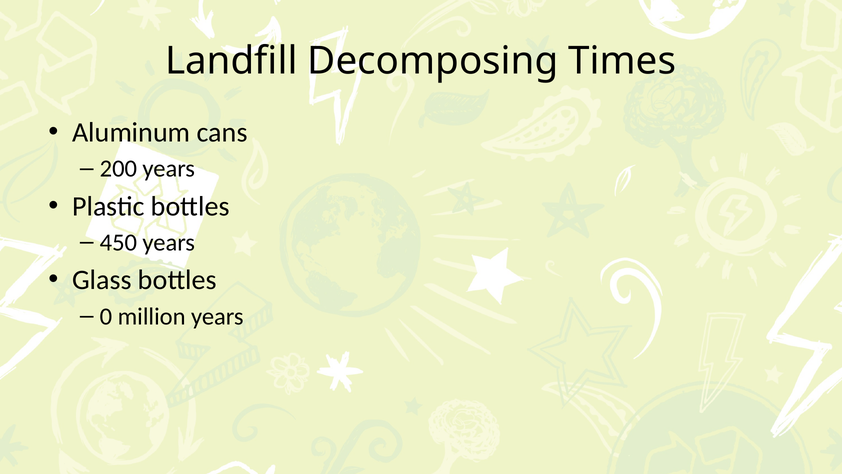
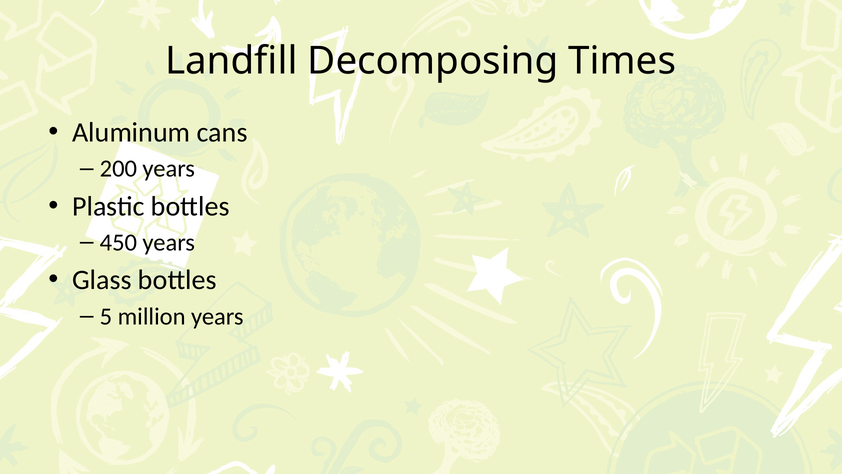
0: 0 -> 5
